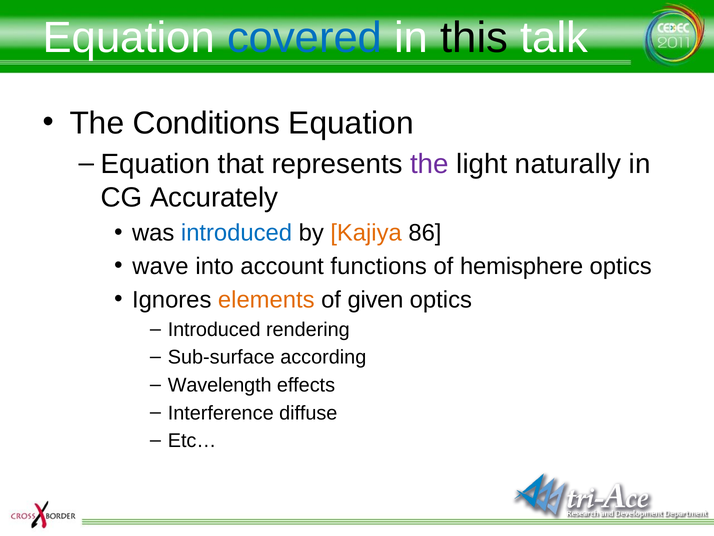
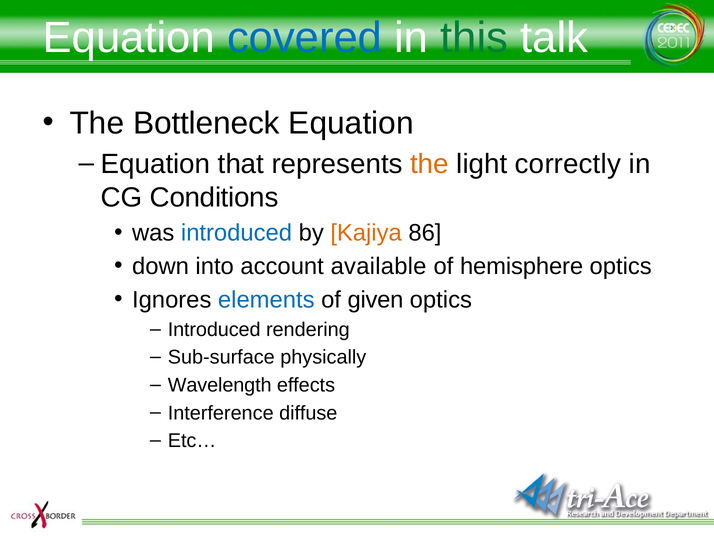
this colour: black -> green
Conditions: Conditions -> Bottleneck
the at (430, 164) colour: purple -> orange
naturally: naturally -> correctly
Accurately: Accurately -> Conditions
wave: wave -> down
functions: functions -> available
elements colour: orange -> blue
according: according -> physically
